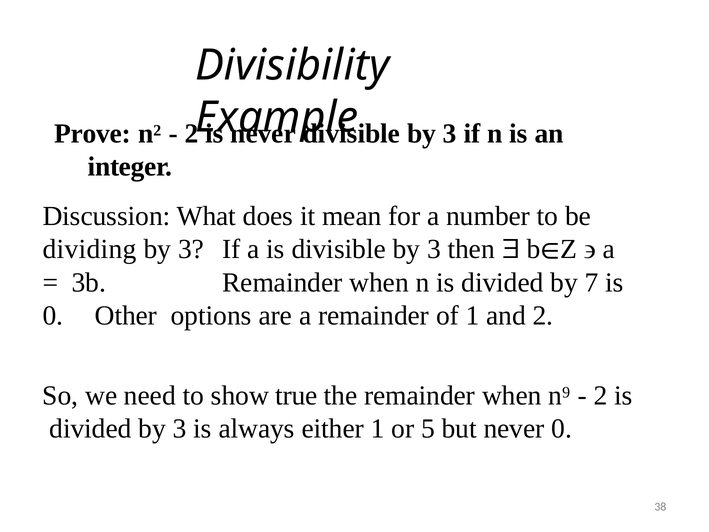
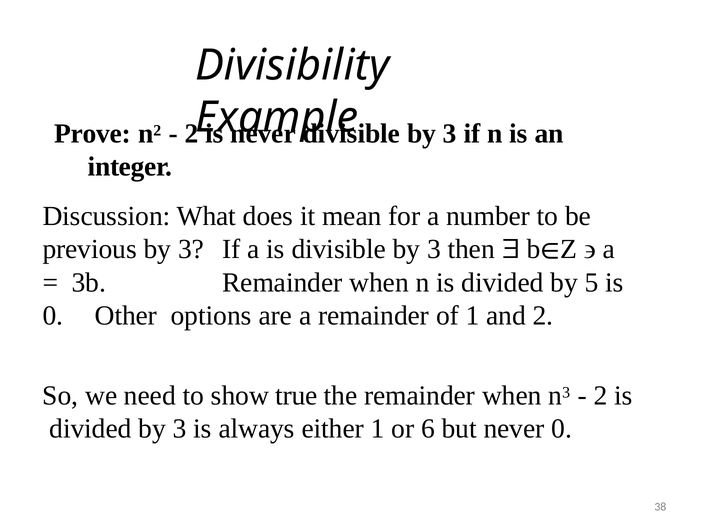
dividing: dividing -> previous
7: 7 -> 5
n 9: 9 -> 3
5: 5 -> 6
